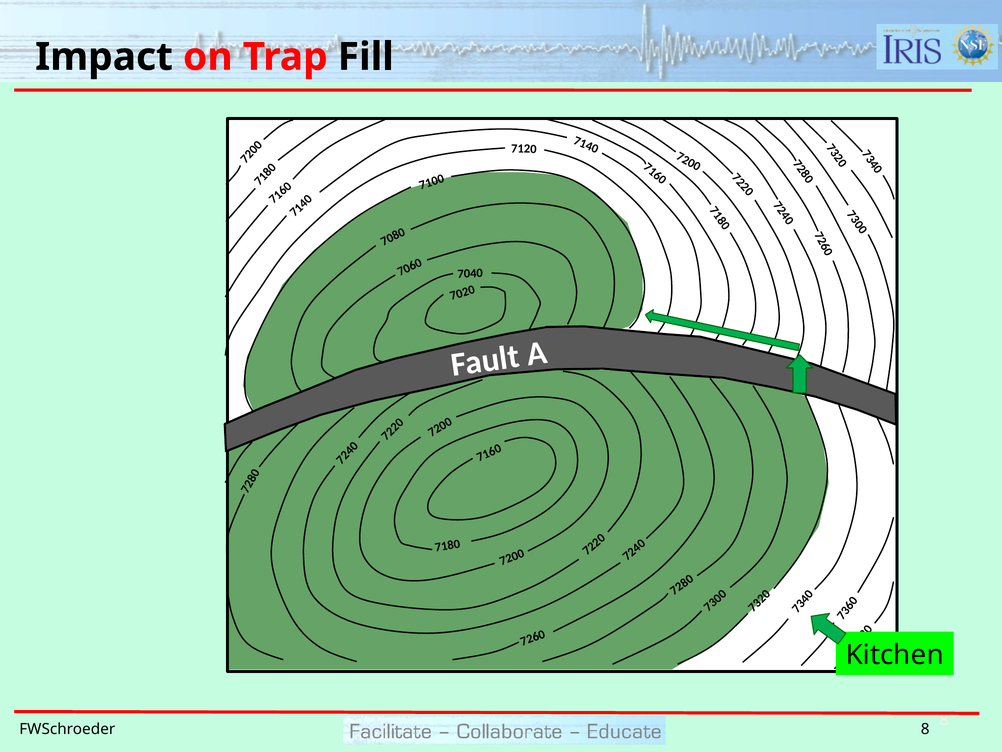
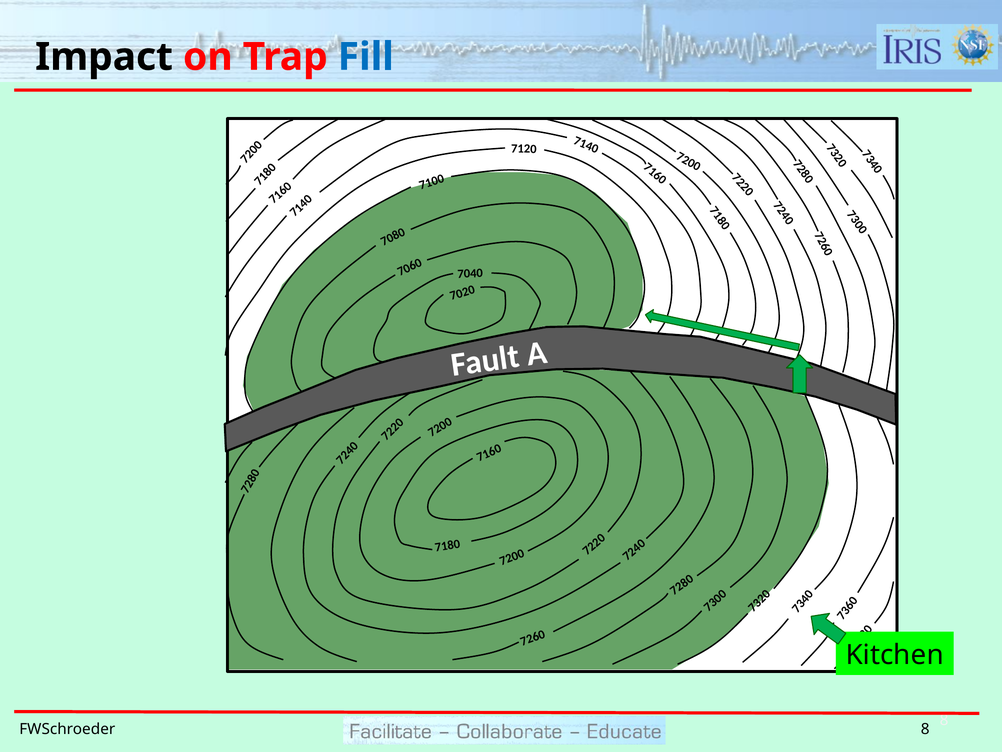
Fill colour: black -> blue
